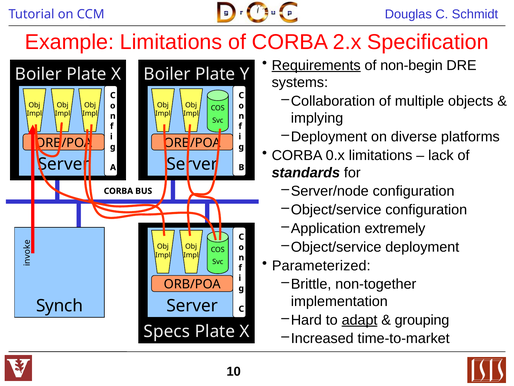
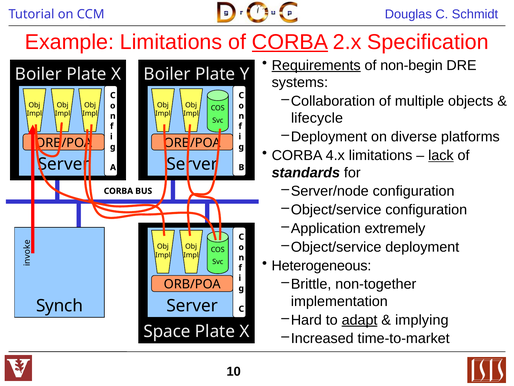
CORBA at (290, 42) underline: none -> present
implying: implying -> lifecycle
0.x: 0.x -> 4.x
lack underline: none -> present
Parameterized: Parameterized -> Heterogeneous
grouping: grouping -> implying
Specs: Specs -> Space
